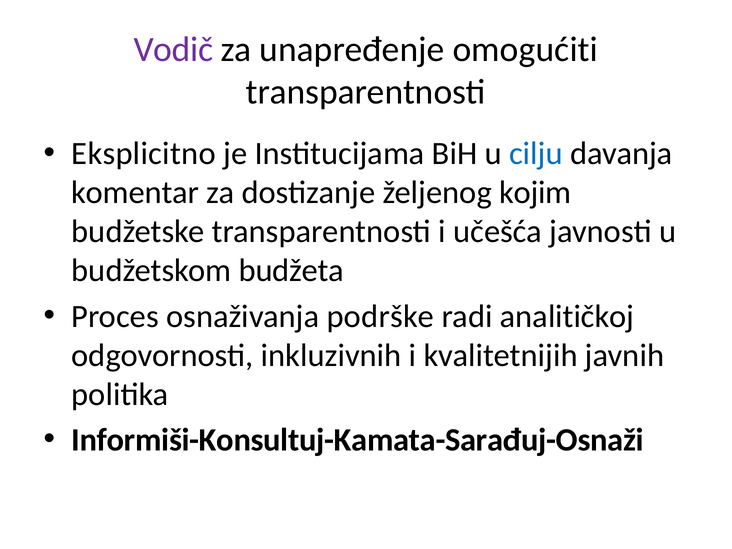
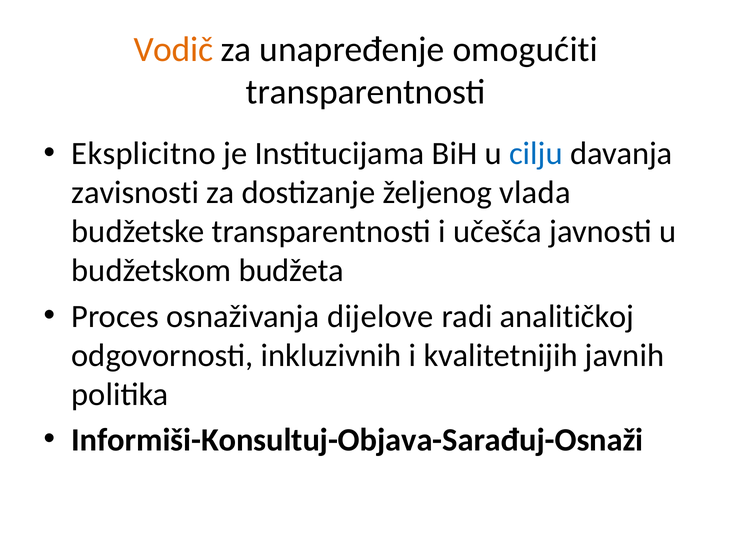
Vodič colour: purple -> orange
komentar: komentar -> zavisnosti
kojim: kojim -> vlada
podrške: podrške -> dijelove
Informiši-Konsultuj-Kamata-Sarađuj-Osnaži: Informiši-Konsultuj-Kamata-Sarađuj-Osnaži -> Informiši-Konsultuj-Objava-Sarađuj-Osnaži
